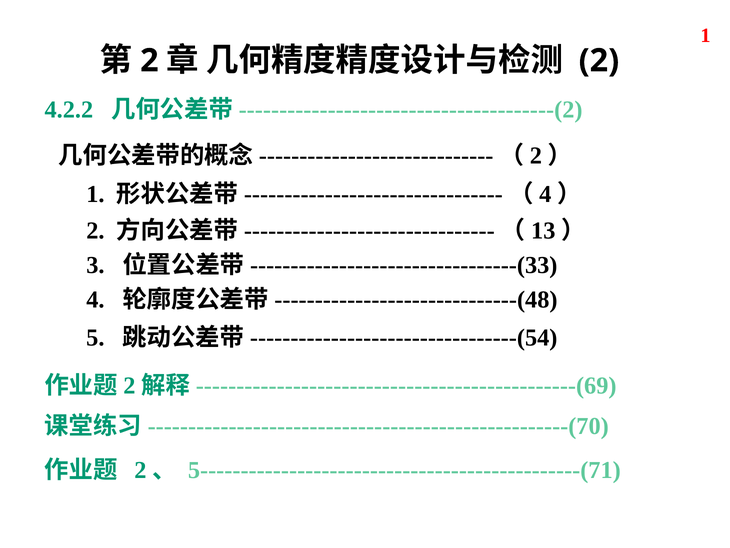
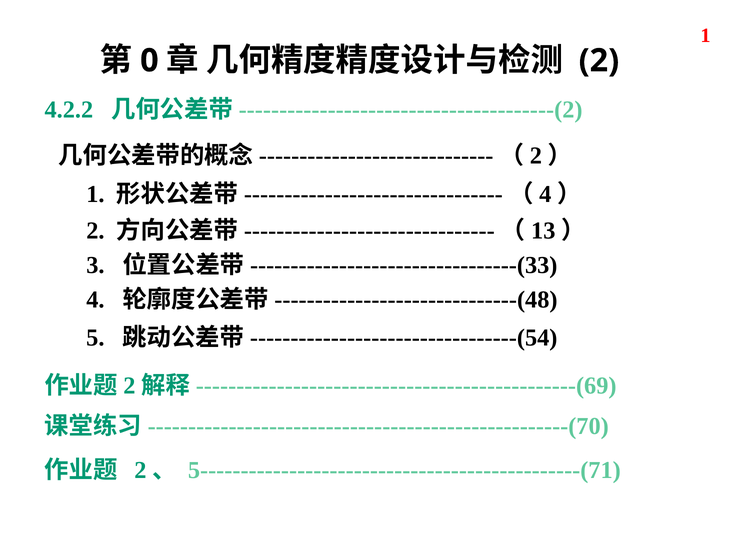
2 at (149, 61): 2 -> 0
